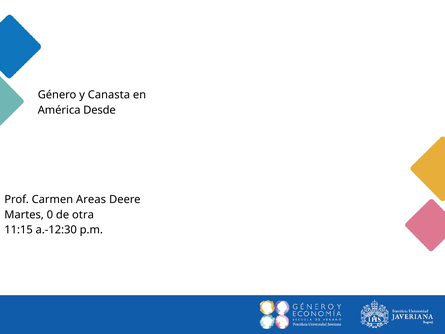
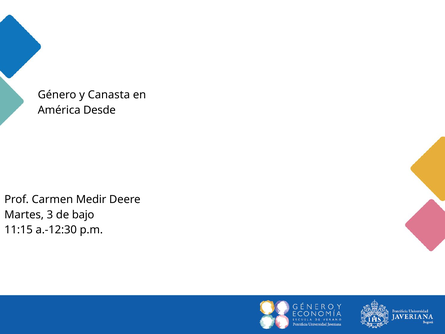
Areas: Areas -> Medir
0: 0 -> 3
otra: otra -> bajo
